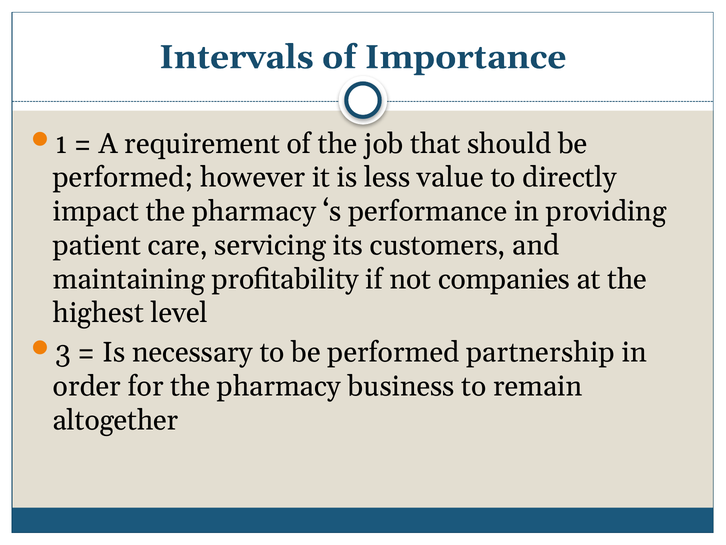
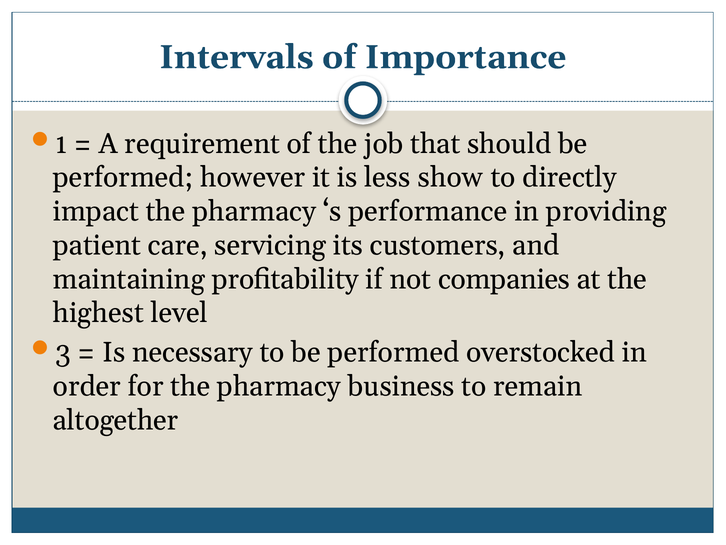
value: value -> show
partnership: partnership -> overstocked
